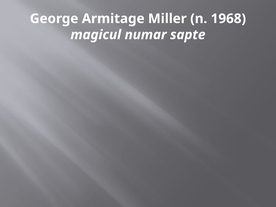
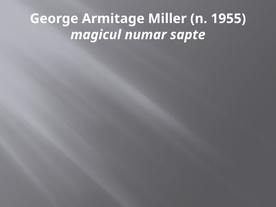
1968: 1968 -> 1955
